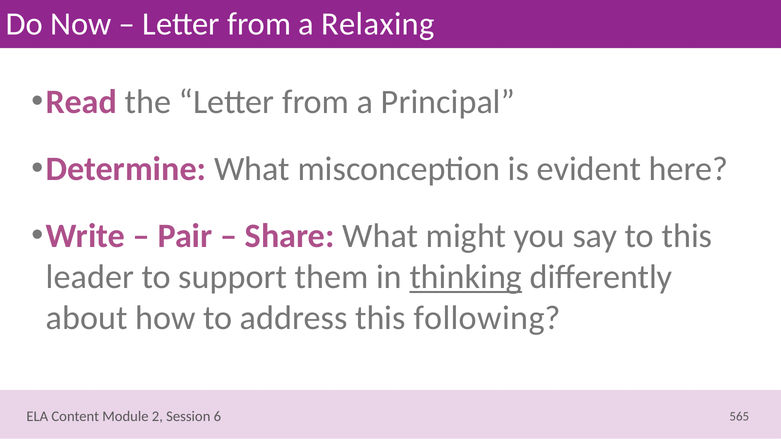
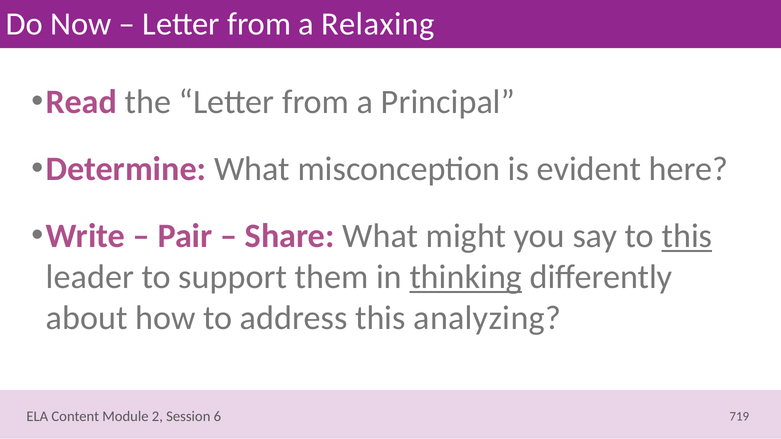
this at (687, 236) underline: none -> present
following: following -> analyzing
565: 565 -> 719
